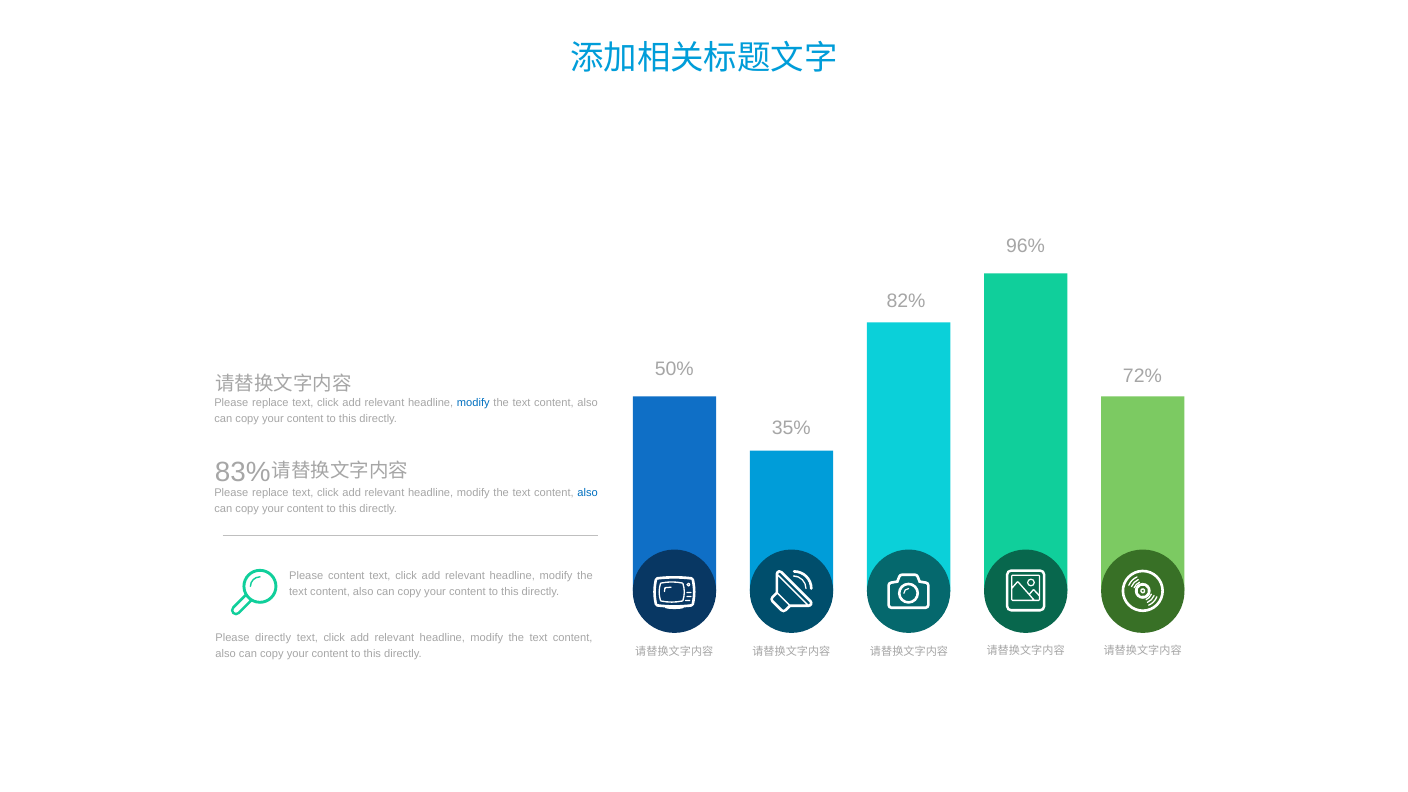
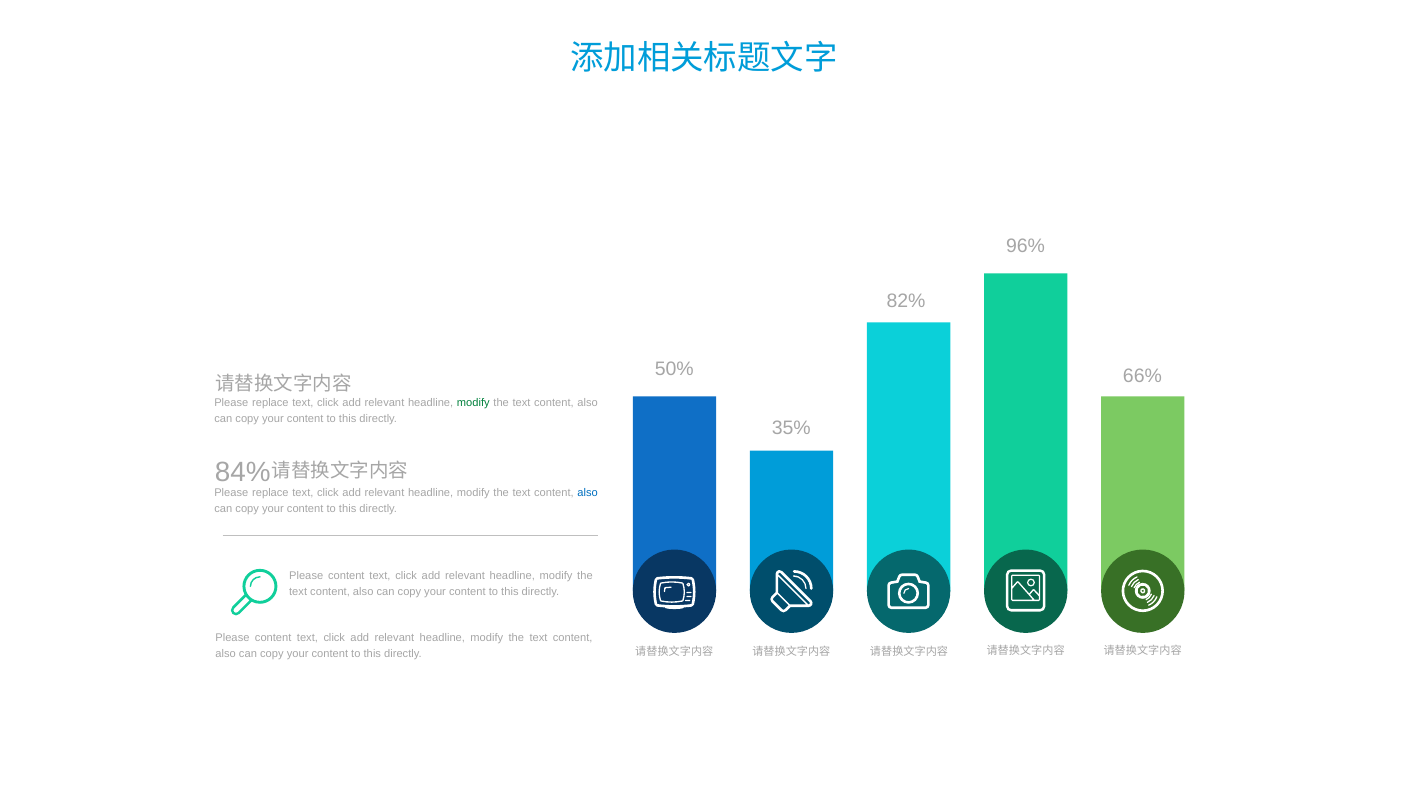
72%: 72% -> 66%
modify at (473, 403) colour: blue -> green
83%: 83% -> 84%
directly at (273, 638): directly -> content
